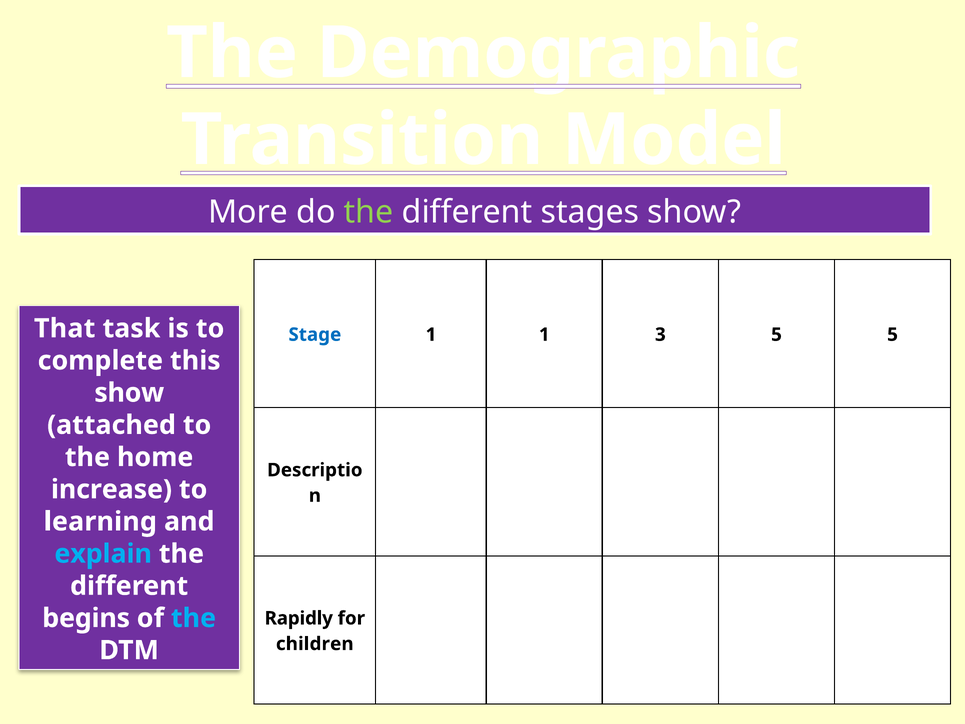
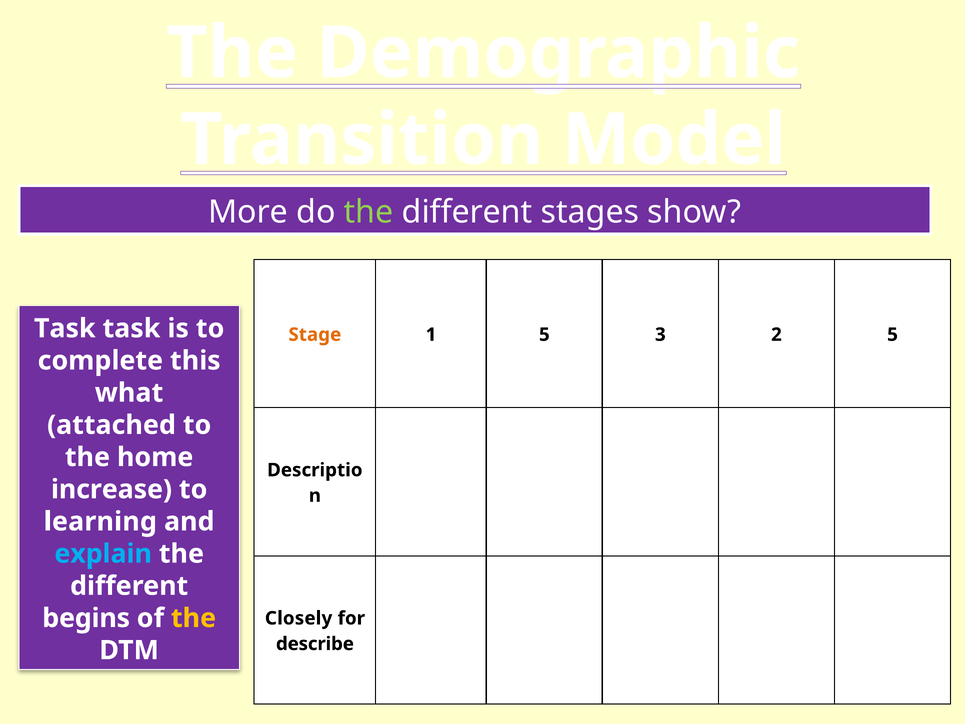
That at (65, 328): That -> Task
Stage colour: blue -> orange
1 1: 1 -> 5
3 5: 5 -> 2
show at (129, 393): show -> what
the at (194, 618) colour: light blue -> yellow
Rapidly: Rapidly -> Closely
children: children -> describe
